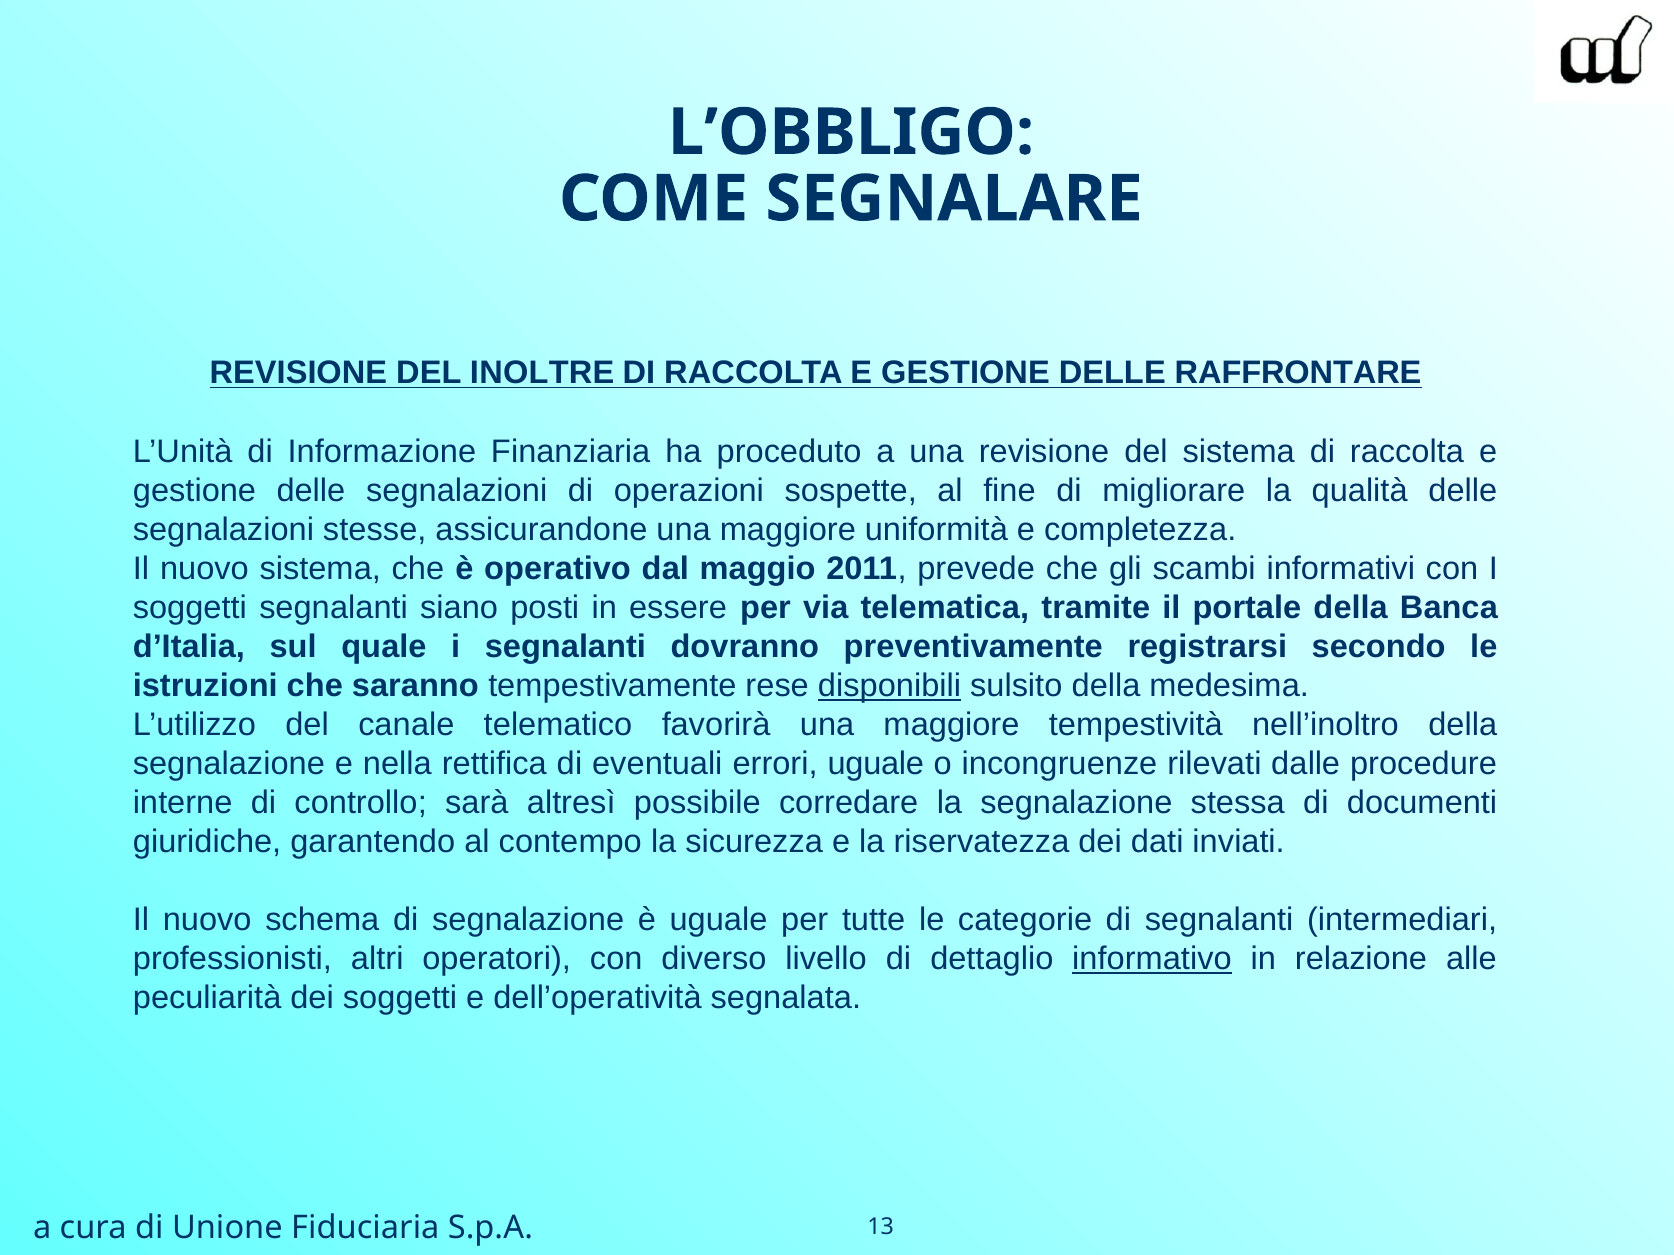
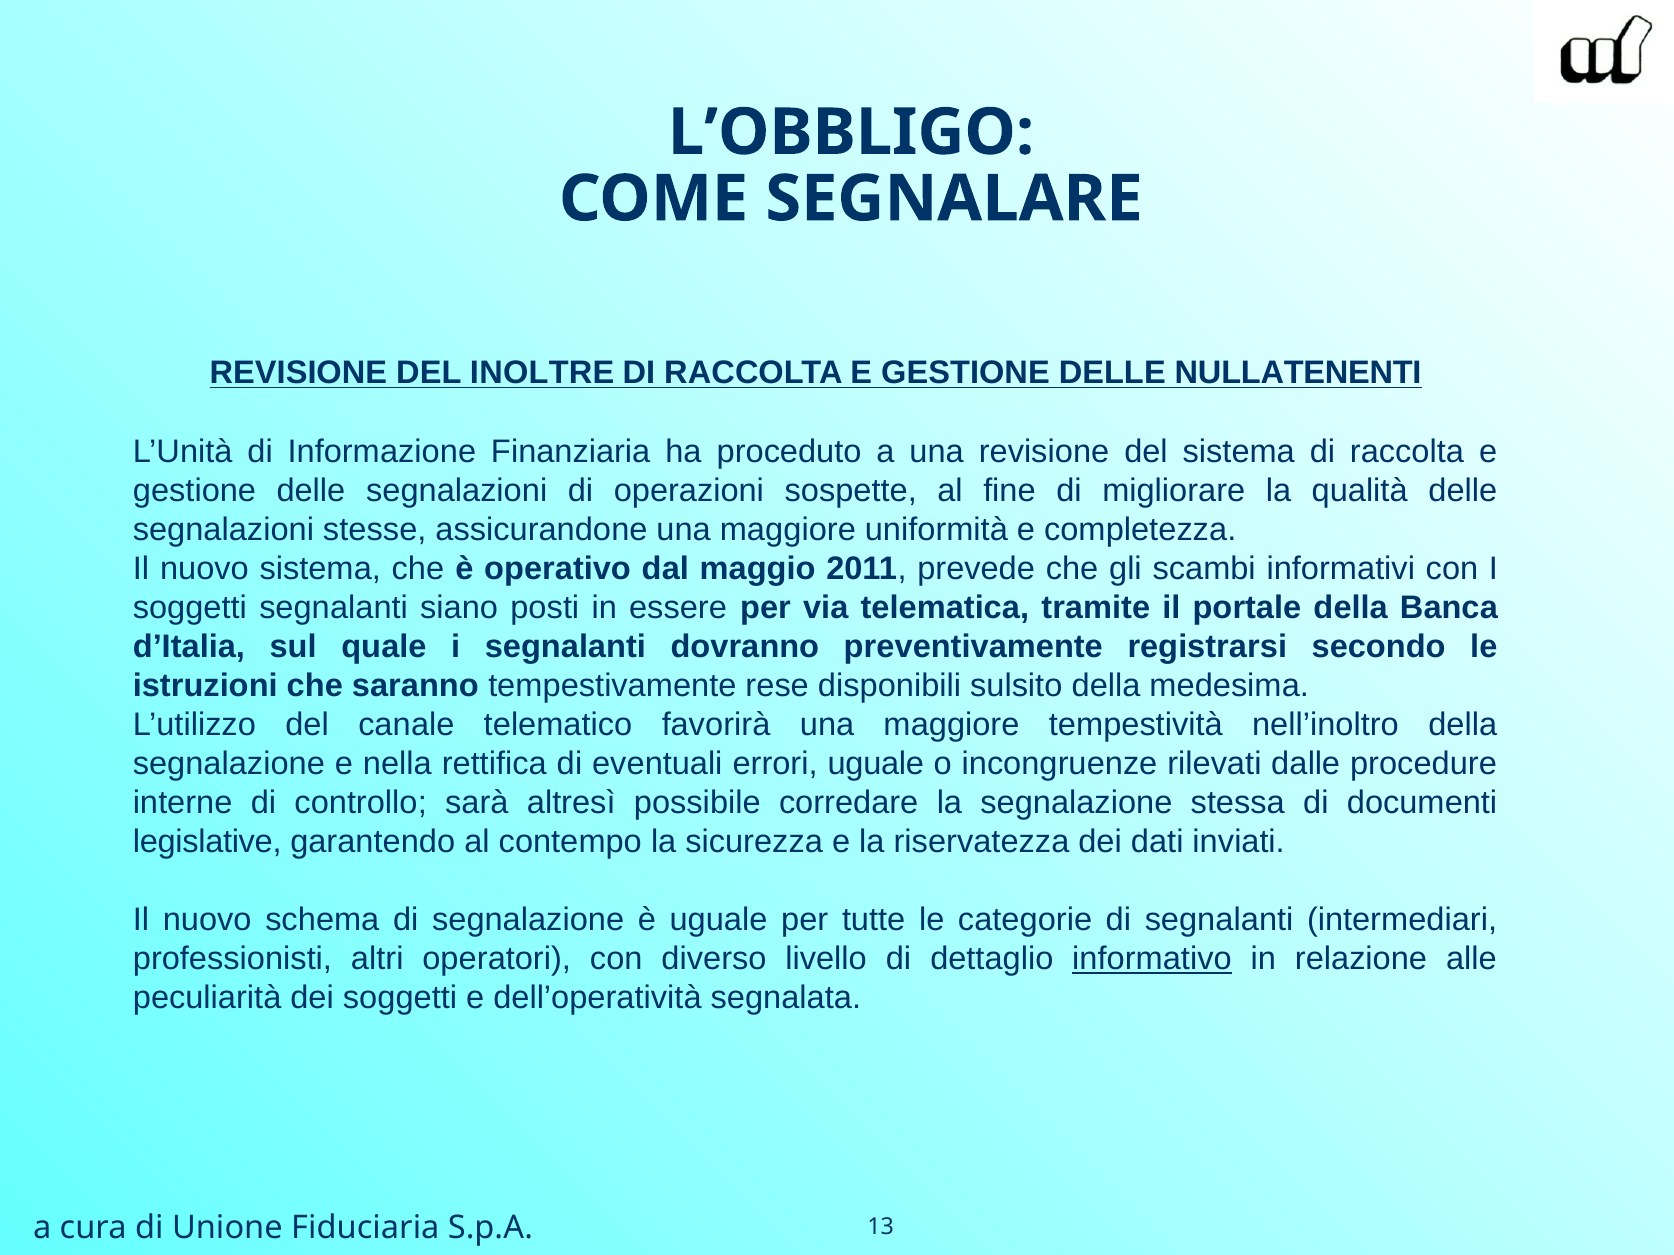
RAFFRONTARE: RAFFRONTARE -> NULLATENENTI
disponibili underline: present -> none
giuridiche: giuridiche -> legislative
